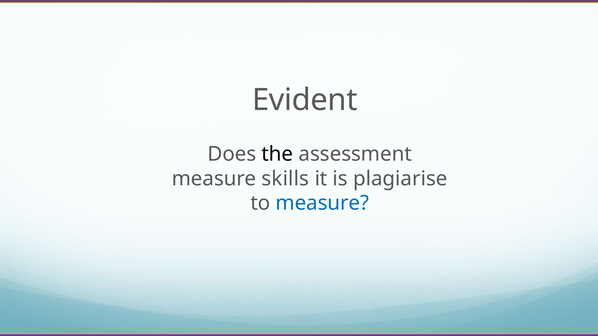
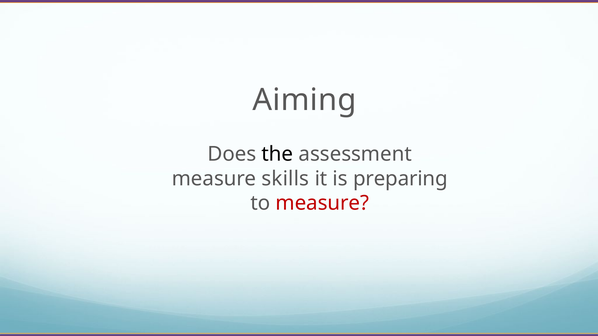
Evident: Evident -> Aiming
plagiarise: plagiarise -> preparing
measure at (322, 203) colour: blue -> red
